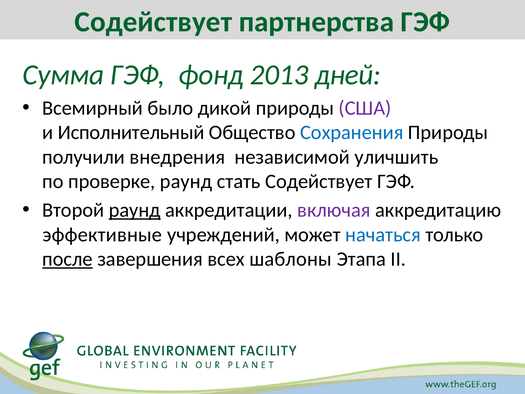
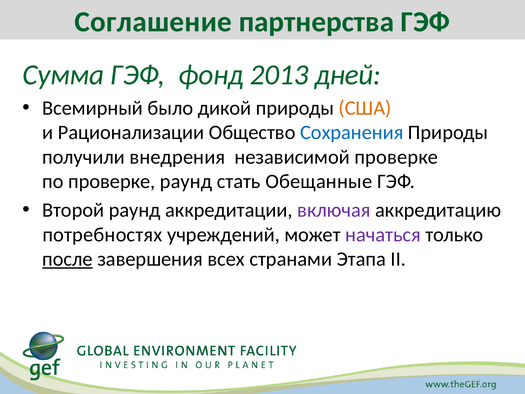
Содействует at (153, 22): Содействует -> Соглашение
США colour: purple -> orange
Исполнительный: Исполнительный -> Рационализации
независимой уличшить: уличшить -> проверке
стать Содействует: Содействует -> Обещанные
раунд at (135, 210) underline: present -> none
эффективные: эффективные -> потребностях
начаться colour: blue -> purple
шаблоны: шаблоны -> странами
